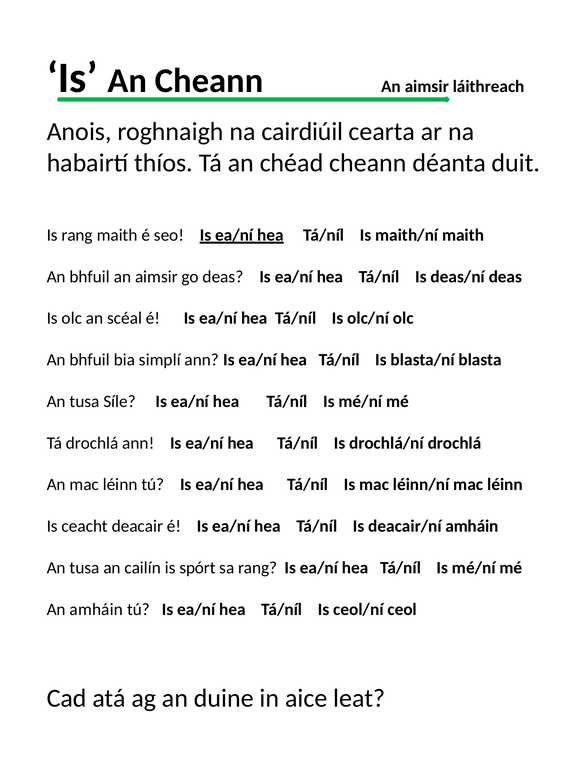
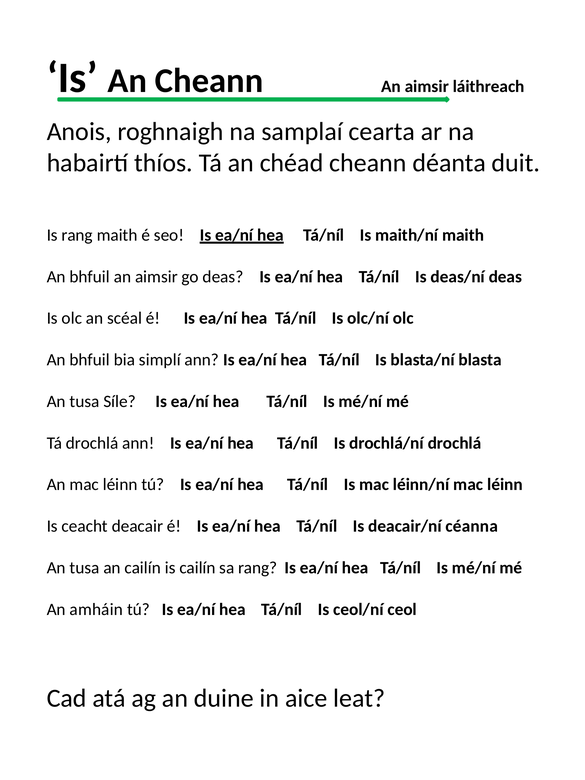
cairdiúil: cairdiúil -> samplaí
deacair/ní amháin: amháin -> céanna
is spórt: spórt -> cailín
